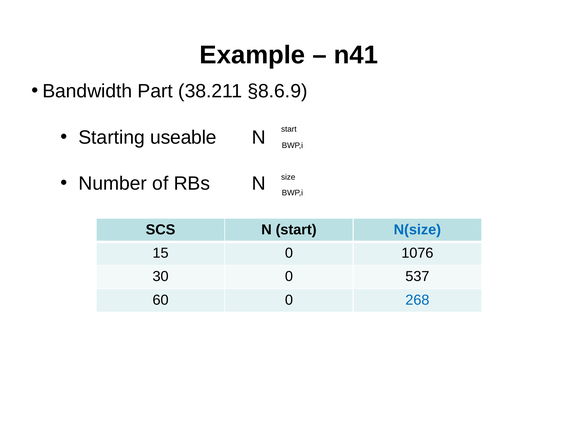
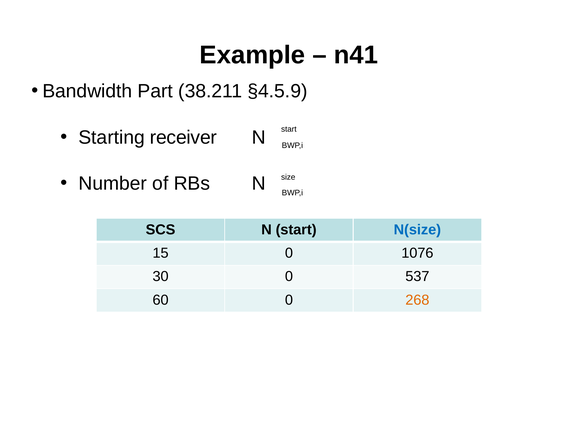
§8.6.9: §8.6.9 -> §4.5.9
useable: useable -> receiver
268 colour: blue -> orange
